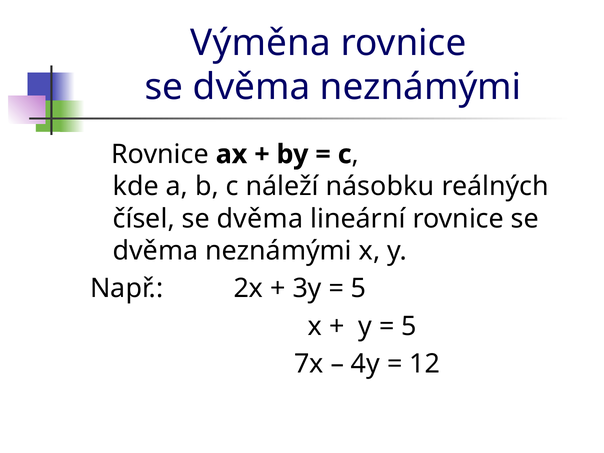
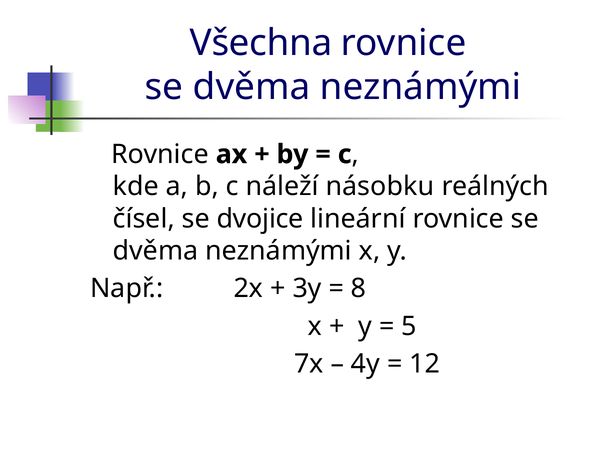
Výměna: Výměna -> Všechna
čísel se dvěma: dvěma -> dvojice
5 at (359, 289): 5 -> 8
